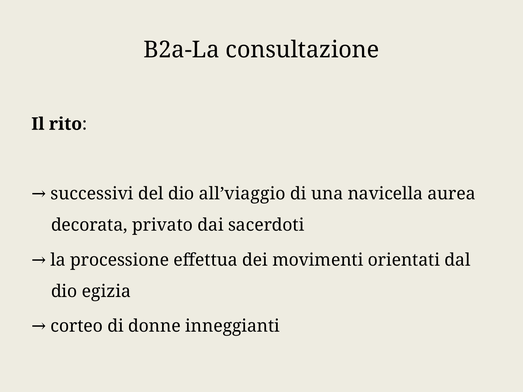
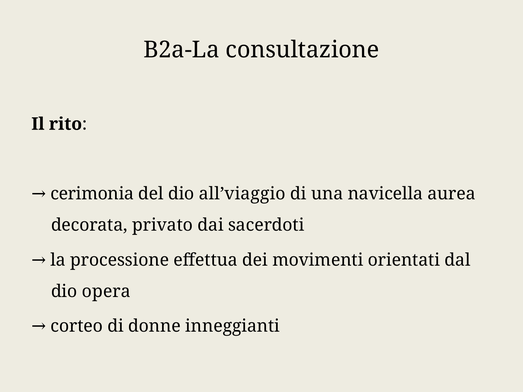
successivi: successivi -> cerimonia
egizia: egizia -> opera
